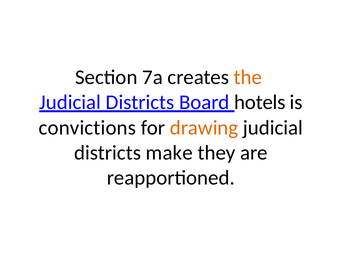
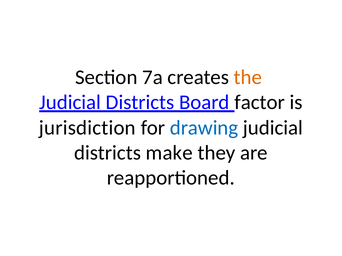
hotels: hotels -> factor
convictions: convictions -> jurisdiction
drawing colour: orange -> blue
